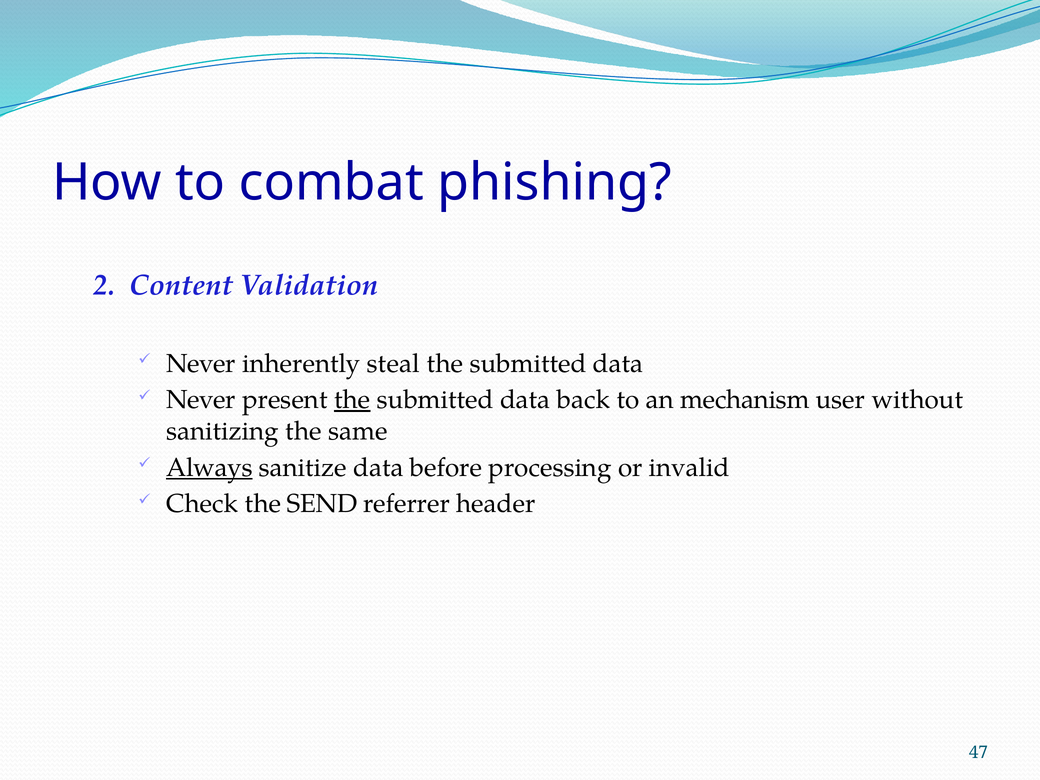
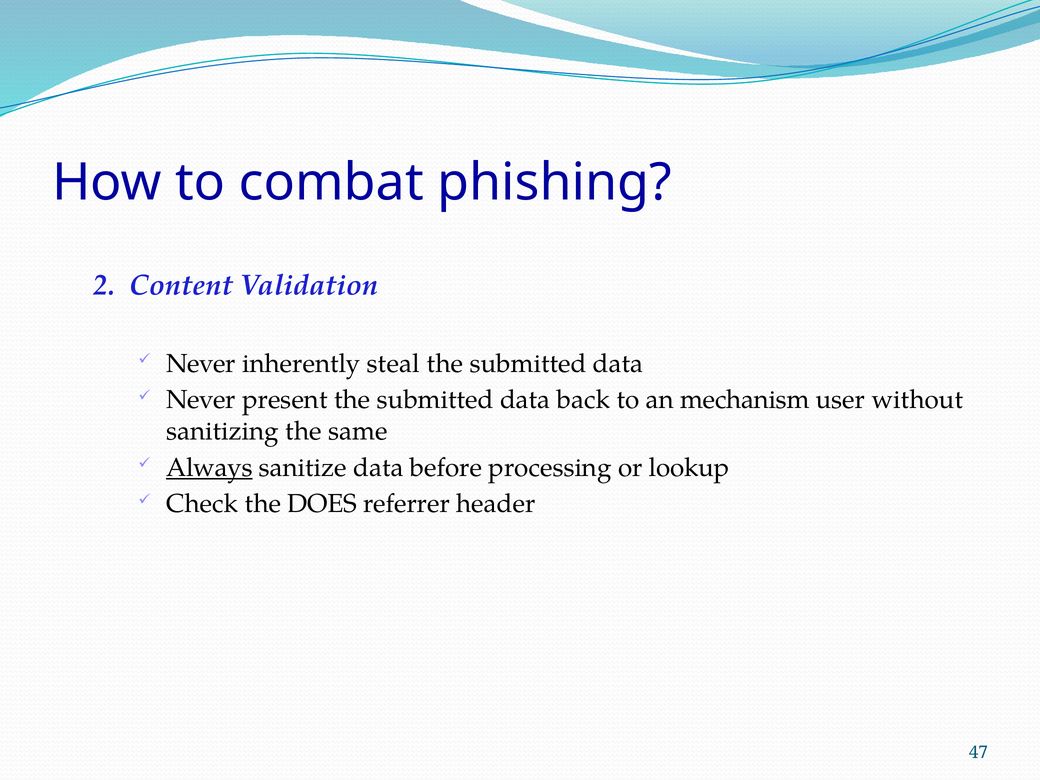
the at (352, 400) underline: present -> none
invalid: invalid -> lookup
SEND: SEND -> DOES
